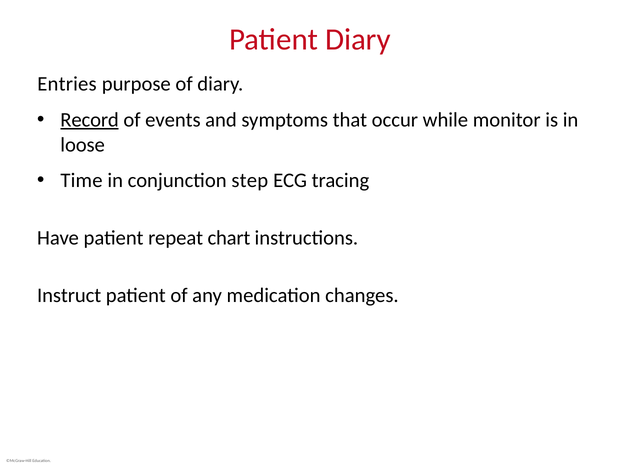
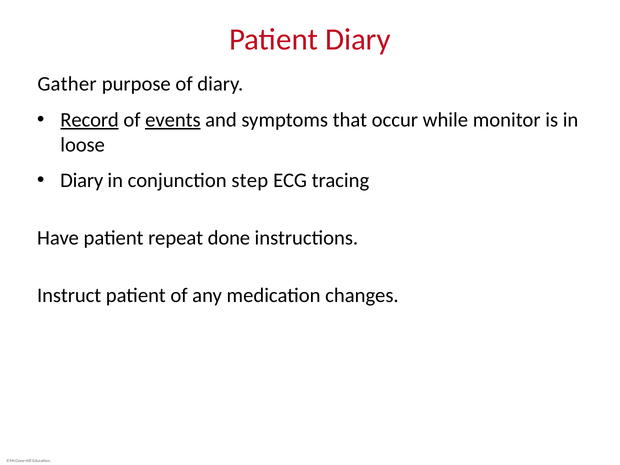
Entries: Entries -> Gather
events underline: none -> present
Time at (81, 180): Time -> Diary
chart: chart -> done
